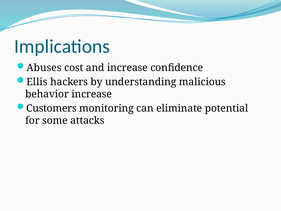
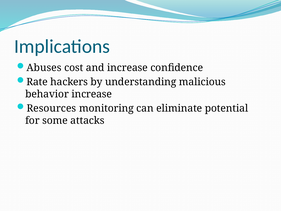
Ellis: Ellis -> Rate
Customers: Customers -> Resources
